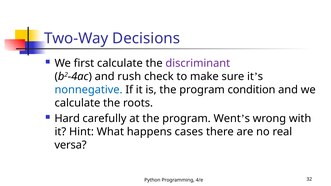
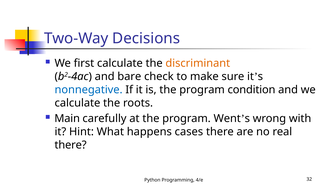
discriminant colour: purple -> orange
rush: rush -> bare
Hard: Hard -> Main
versa at (71, 145): versa -> there
